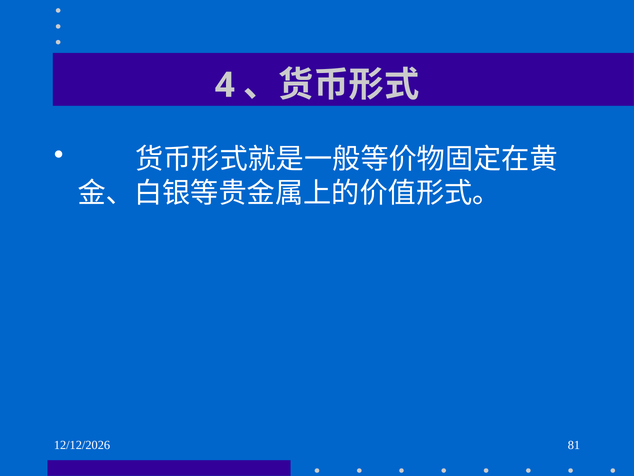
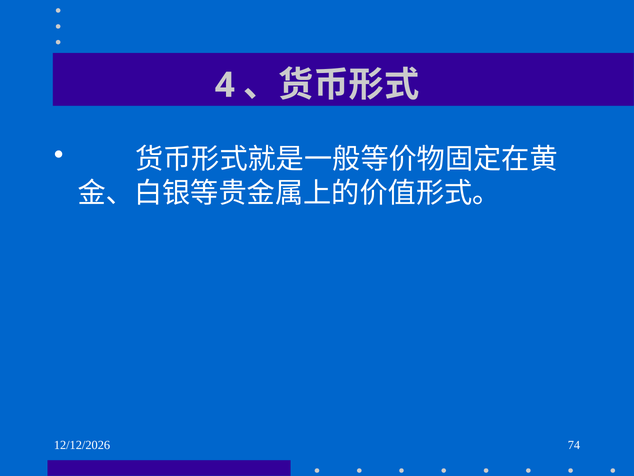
81: 81 -> 74
